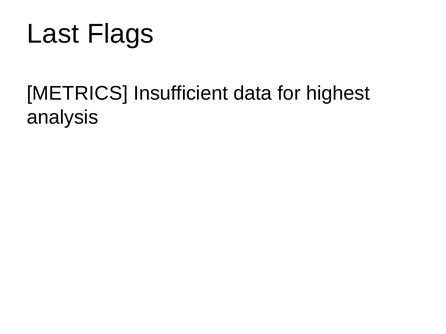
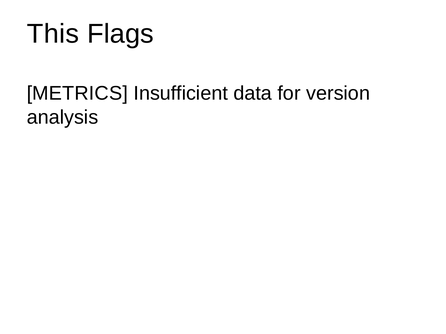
Last: Last -> This
highest: highest -> version
